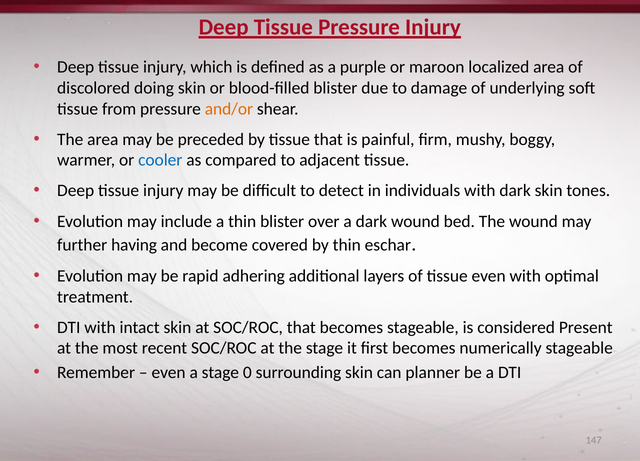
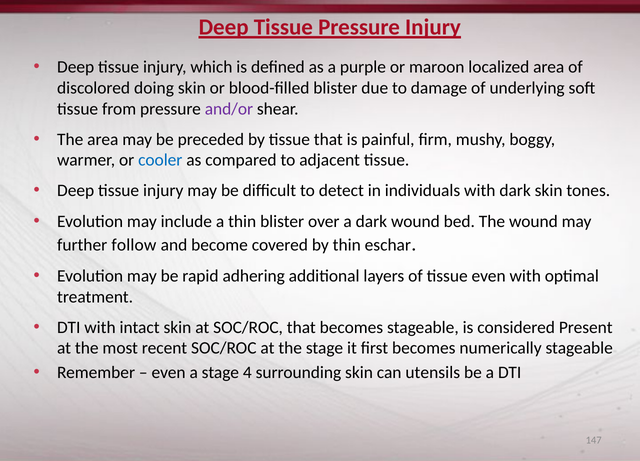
and/or colour: orange -> purple
having: having -> follow
0: 0 -> 4
planner: planner -> utensils
